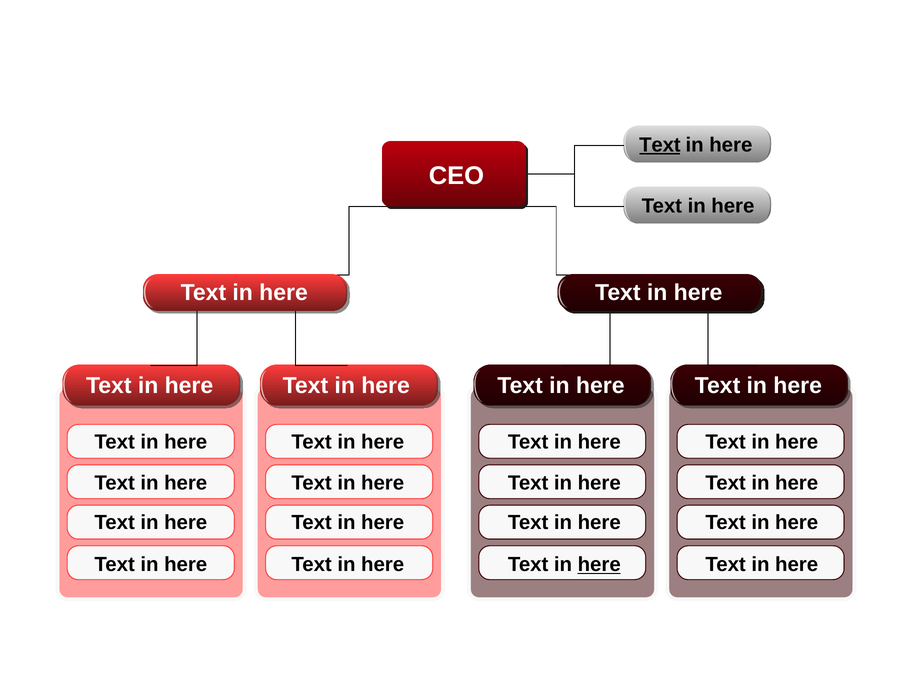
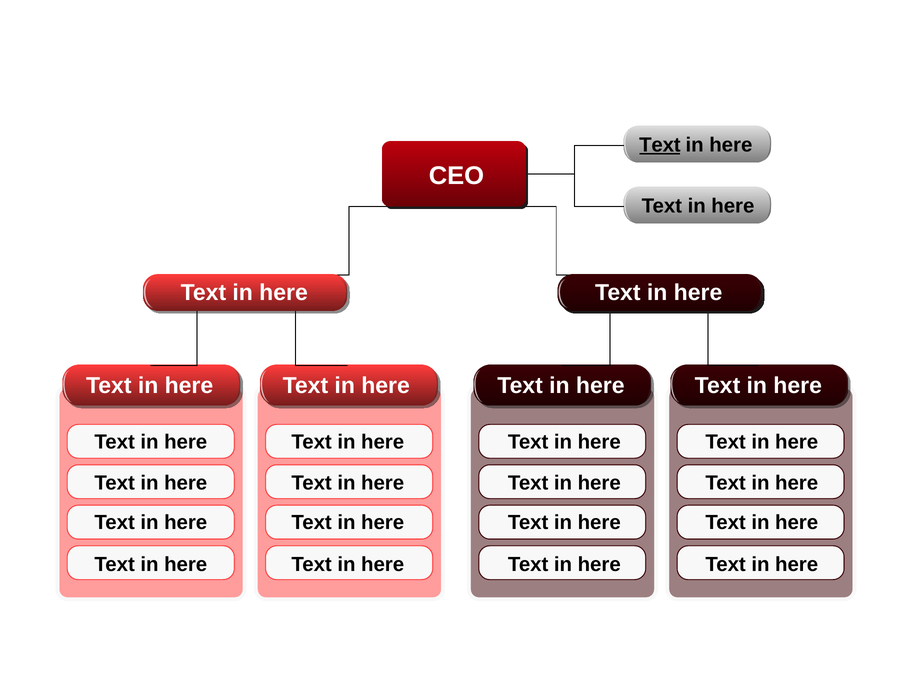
here at (599, 565) underline: present -> none
